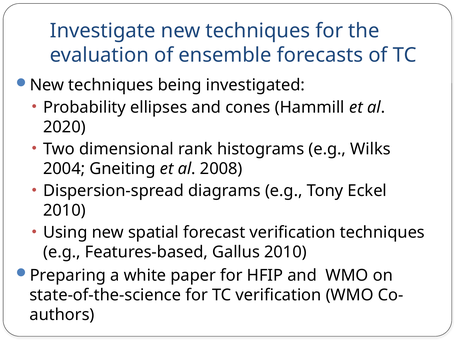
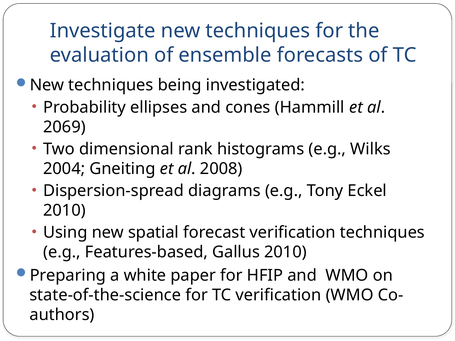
2020: 2020 -> 2069
